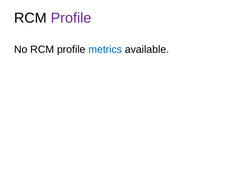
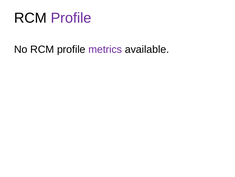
metrics colour: blue -> purple
